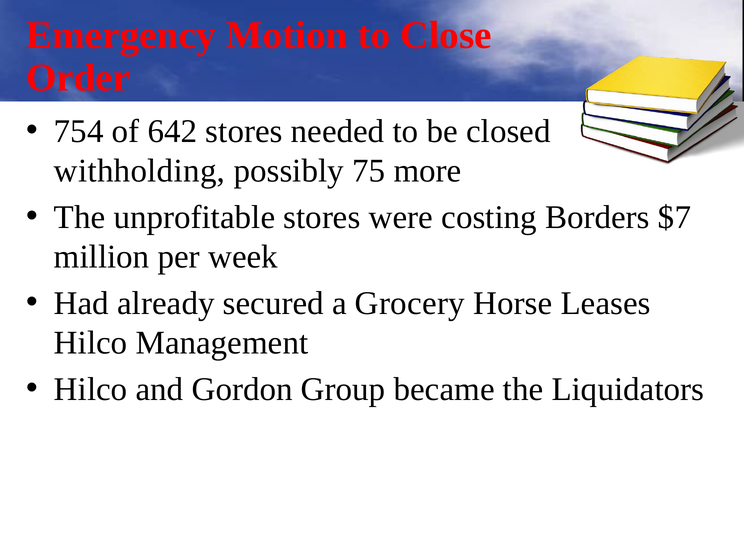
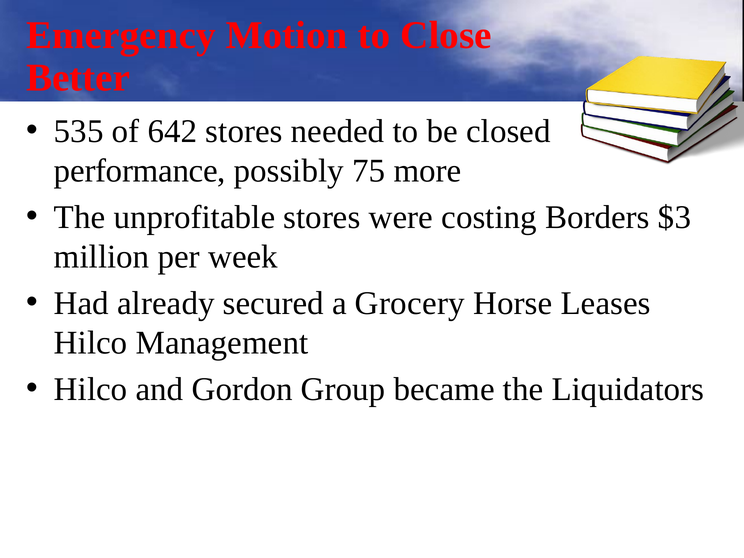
Order: Order -> Better
754: 754 -> 535
withholding: withholding -> performance
$7: $7 -> $3
